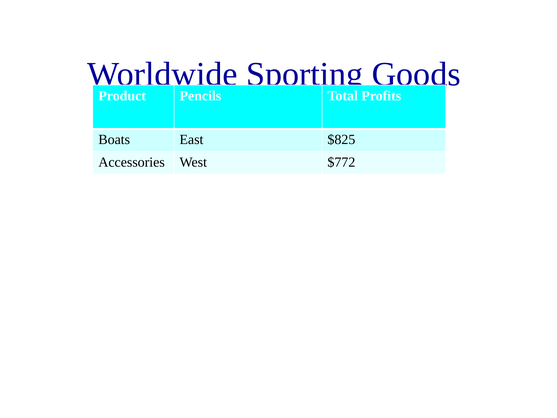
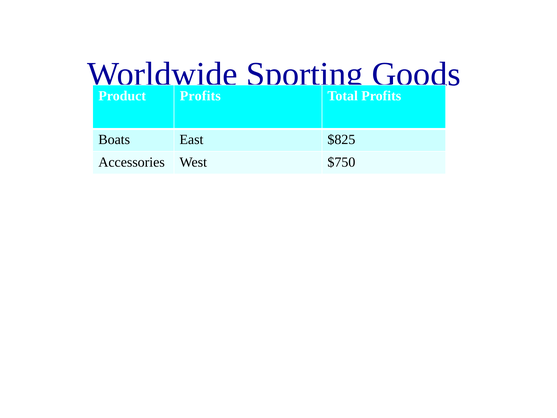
Product Pencils: Pencils -> Profits
$772: $772 -> $750
